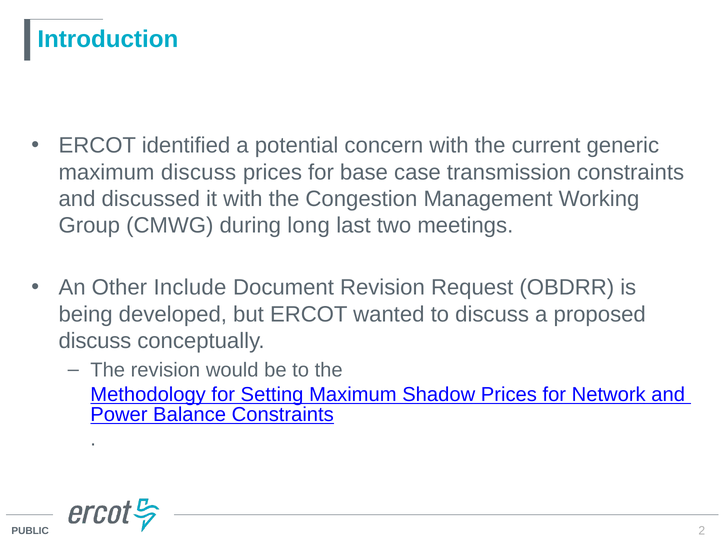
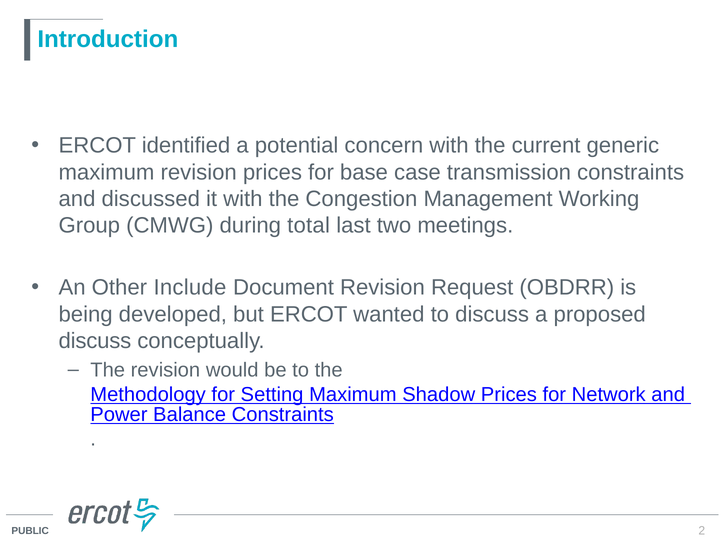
maximum discuss: discuss -> revision
long: long -> total
